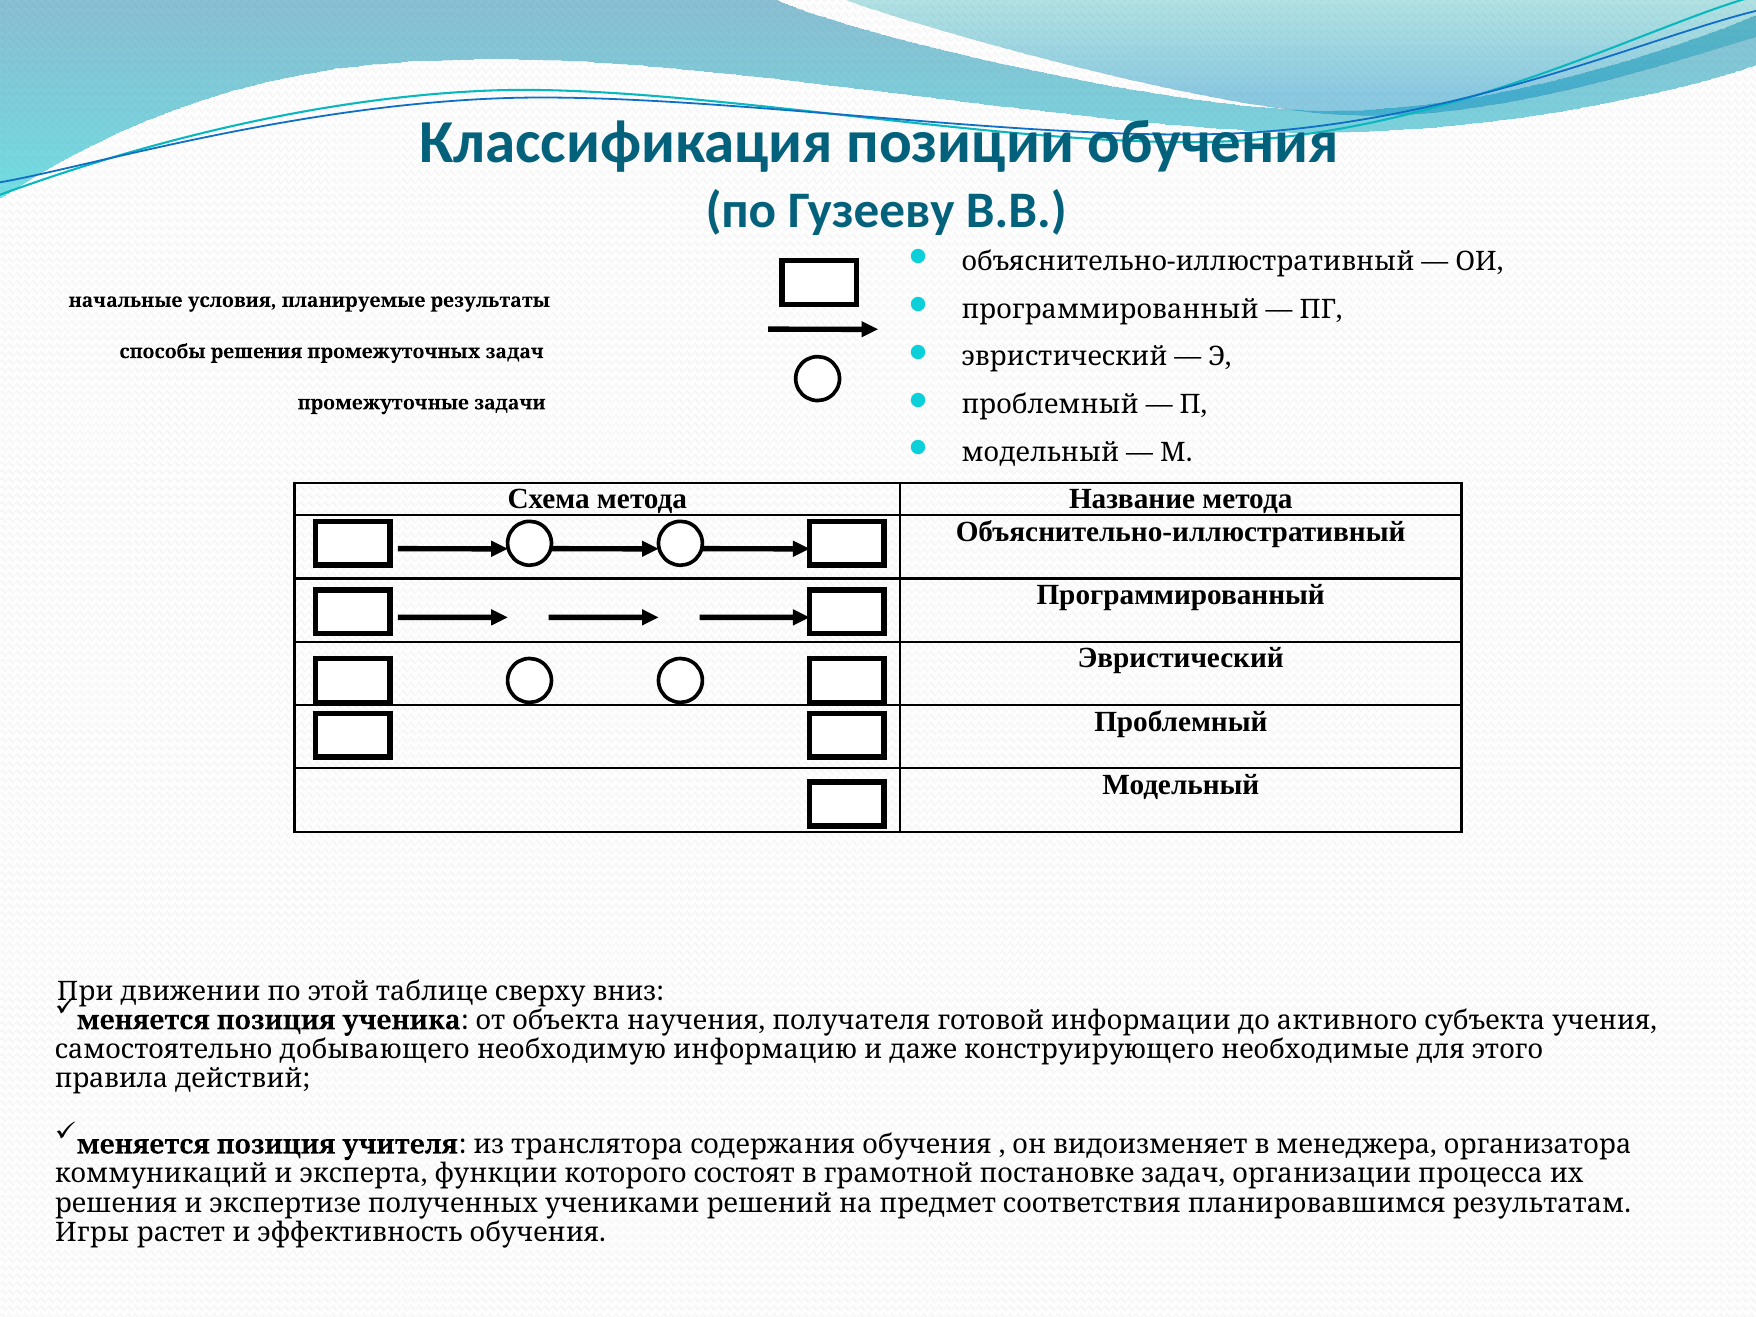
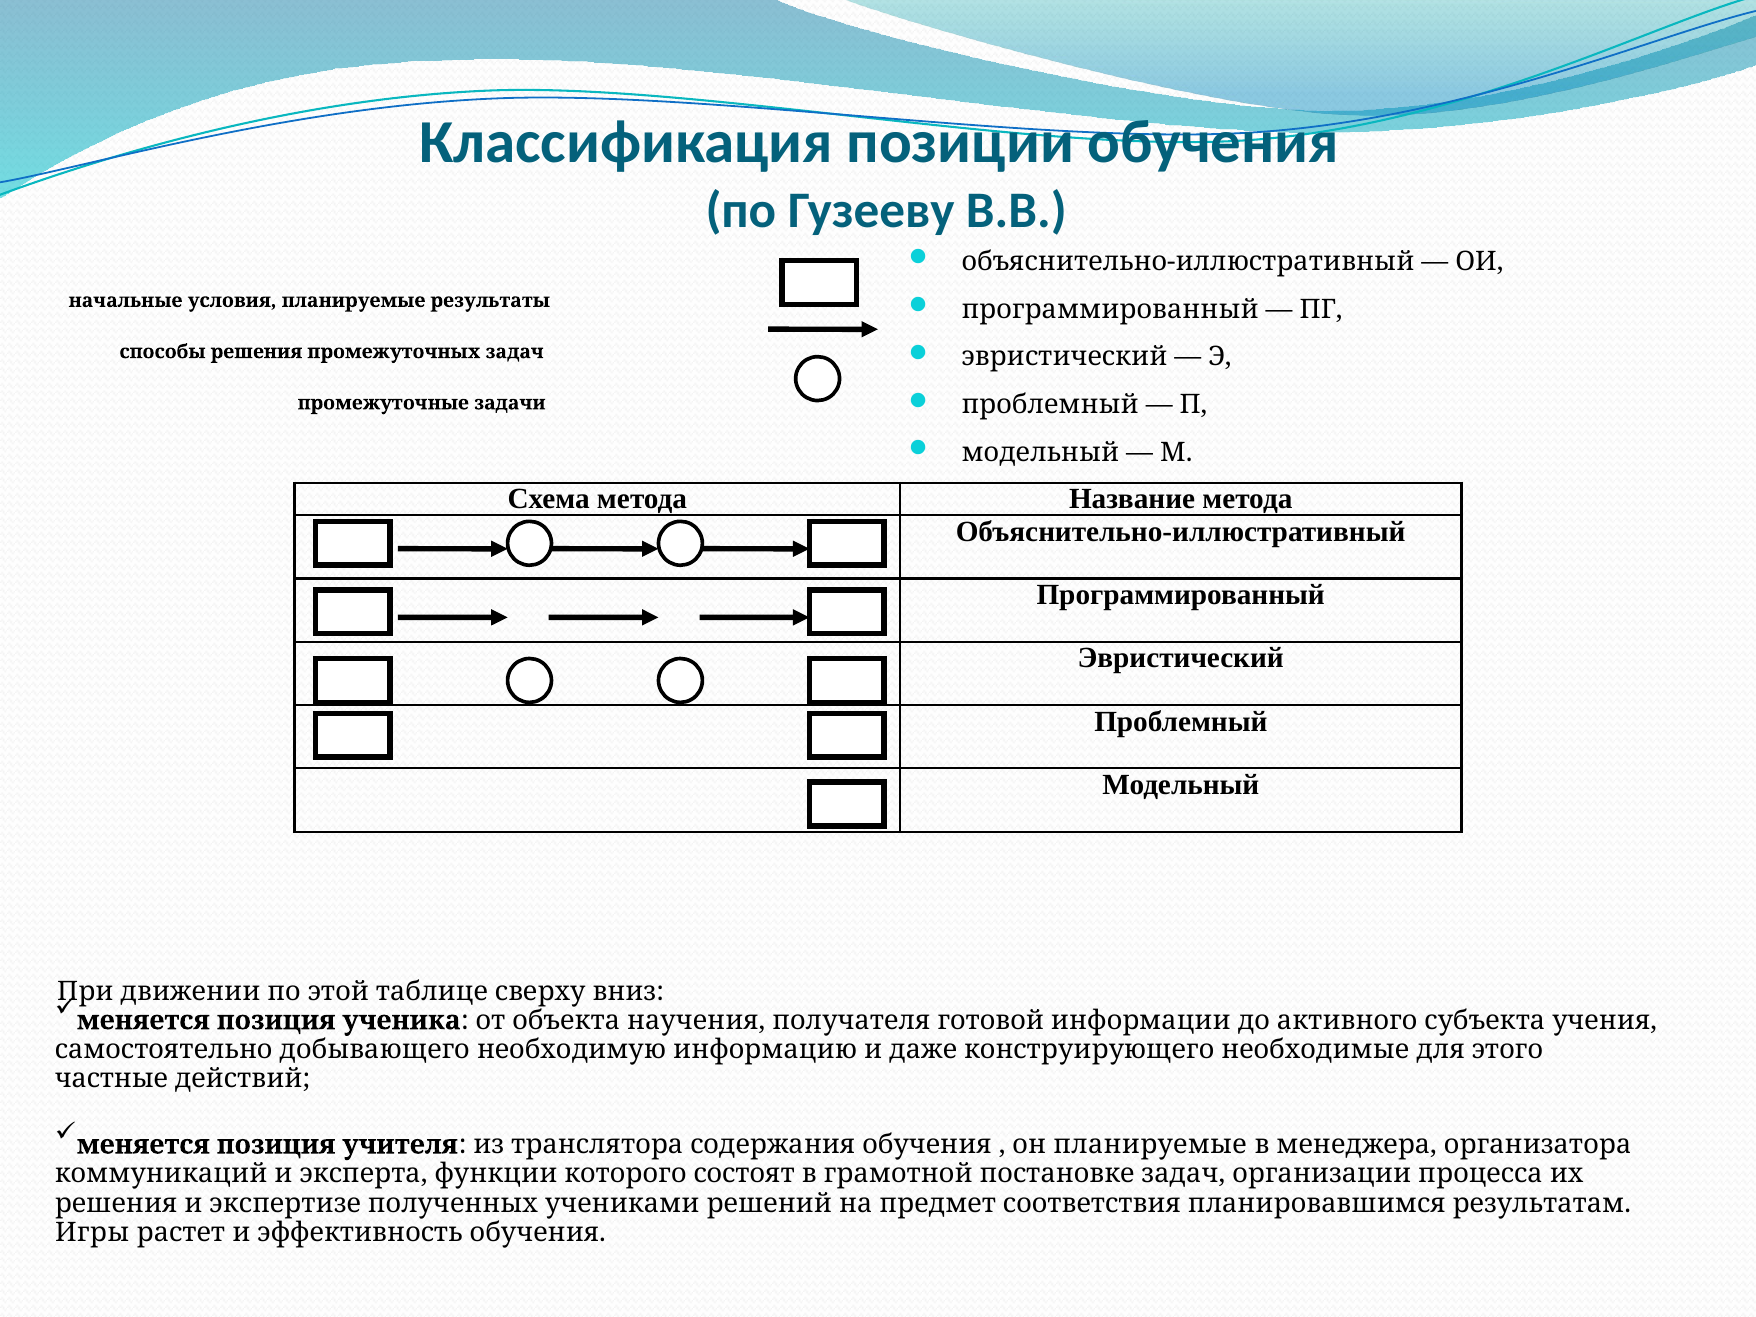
правила: правила -> частные
он видоизменяет: видоизменяет -> планируемые
